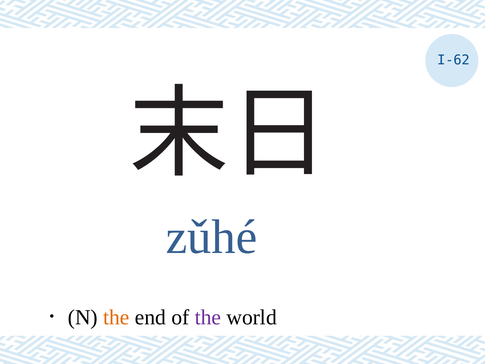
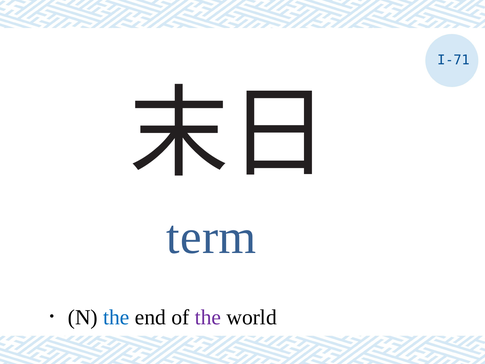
I-62: I-62 -> I-71
zǔhé: zǔhé -> term
the at (116, 317) colour: orange -> blue
